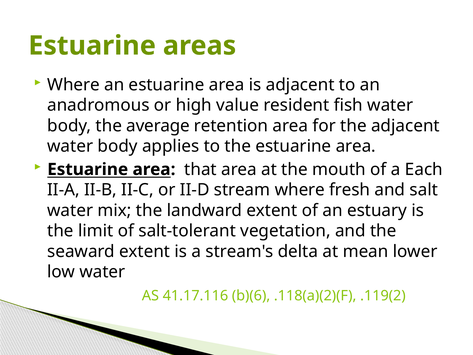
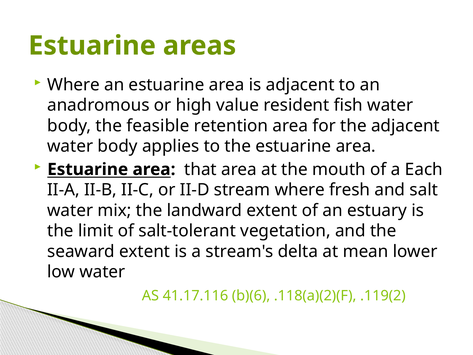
average: average -> feasible
